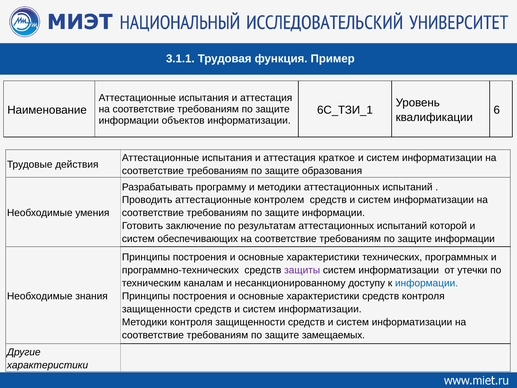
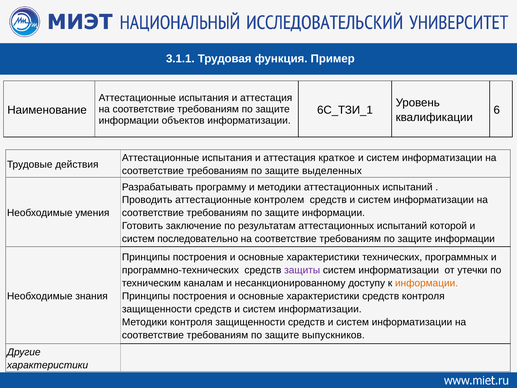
образования: образования -> выделенных
обеспечивающих: обеспечивающих -> последовательно
информации at (427, 283) colour: blue -> orange
замещаемых: замещаемых -> выпускников
